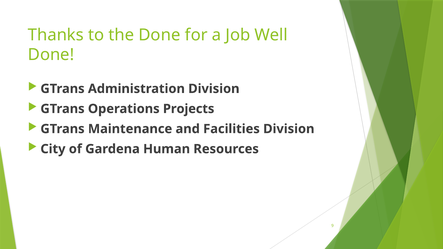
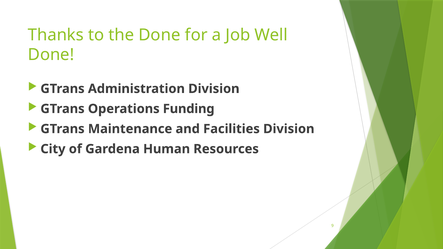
Projects: Projects -> Funding
